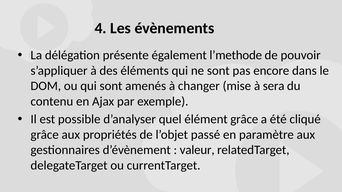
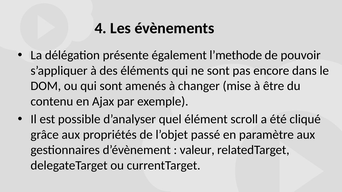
sera: sera -> être
élément grâce: grâce -> scroll
